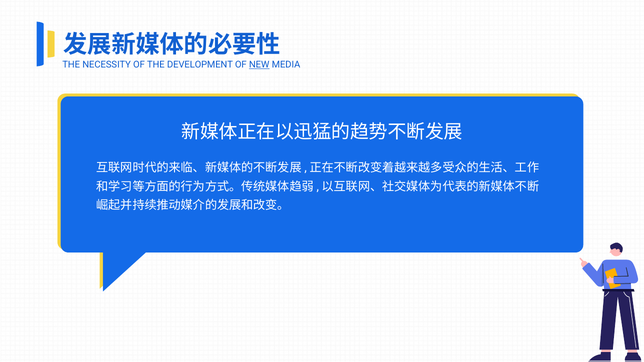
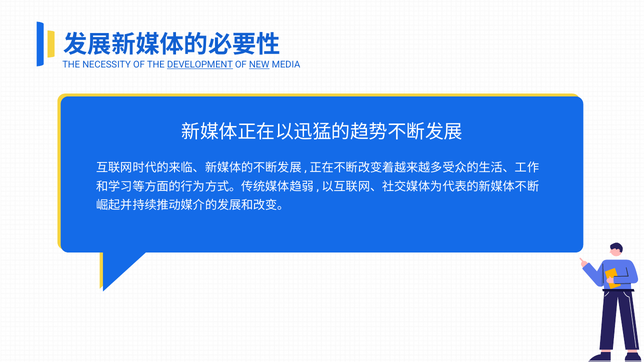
DEVELOPMENT underline: none -> present
